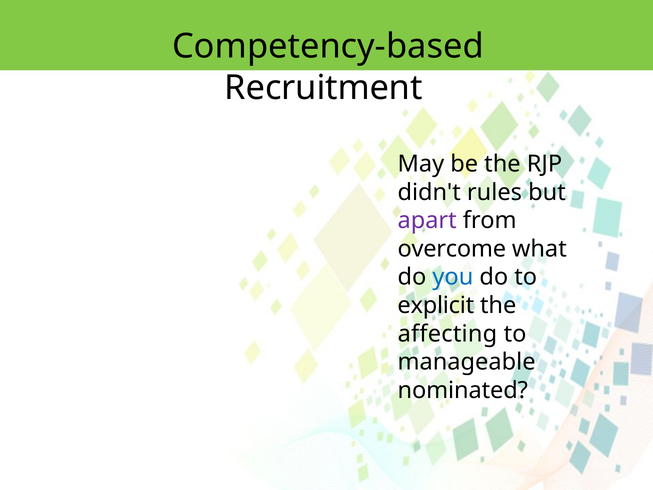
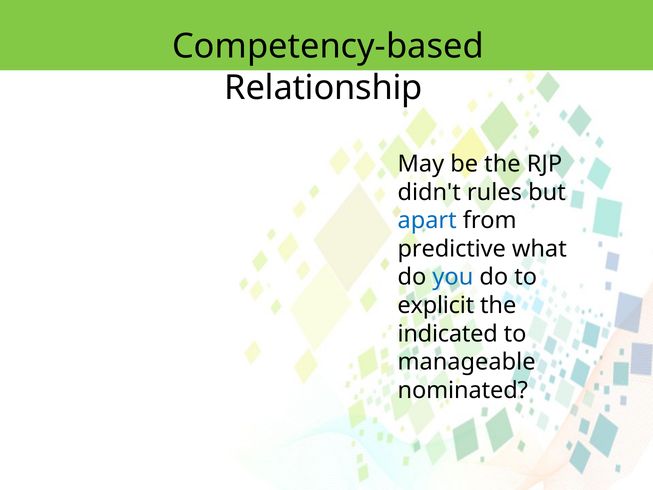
Recruitment: Recruitment -> Relationship
apart colour: purple -> blue
overcome: overcome -> predictive
affecting: affecting -> indicated
